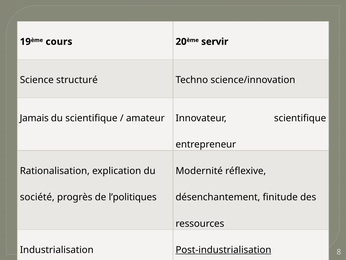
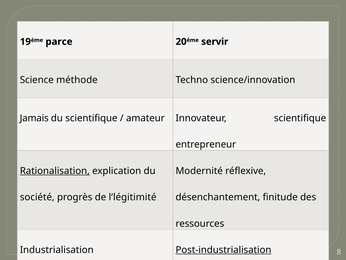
cours: cours -> parce
structuré: structuré -> méthode
Rationalisation underline: none -> present
l’politiques: l’politiques -> l’légitimité
